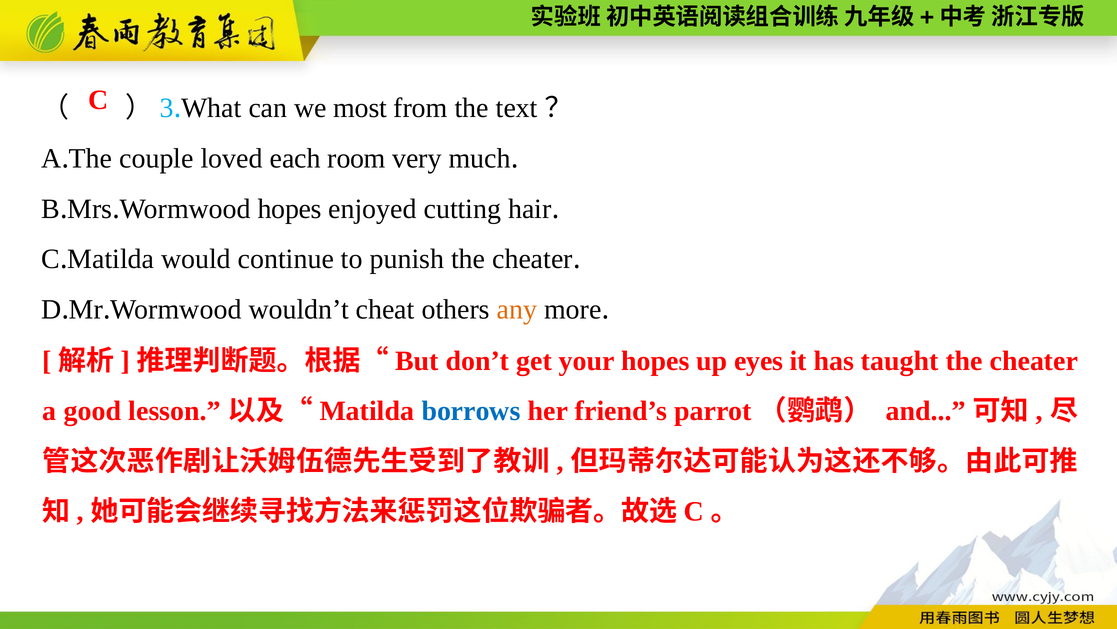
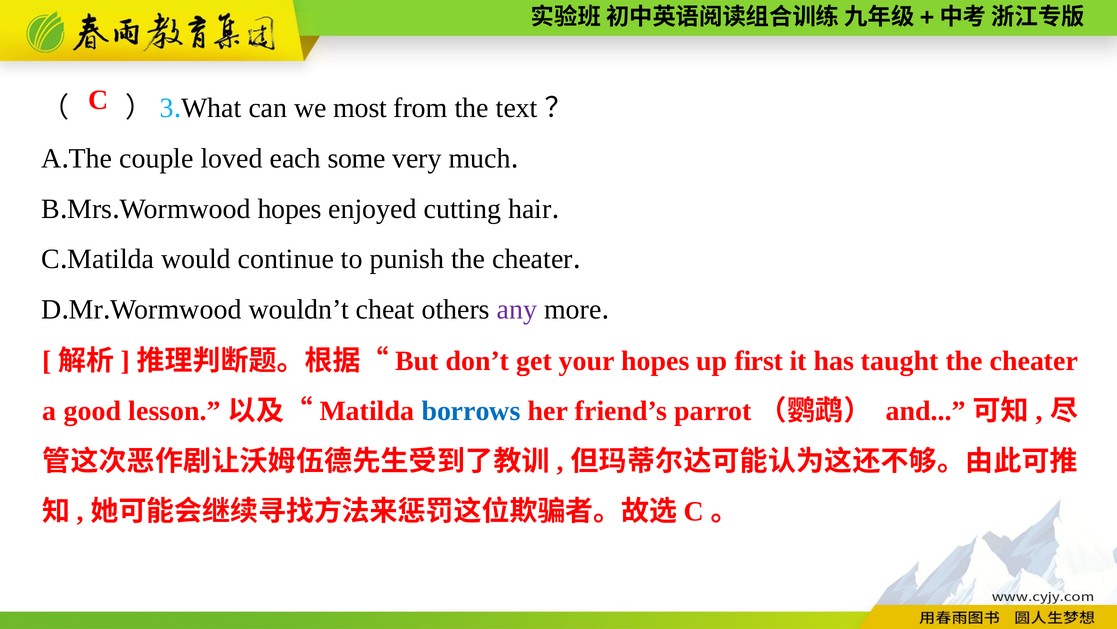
room: room -> some
any colour: orange -> purple
eyes: eyes -> first
